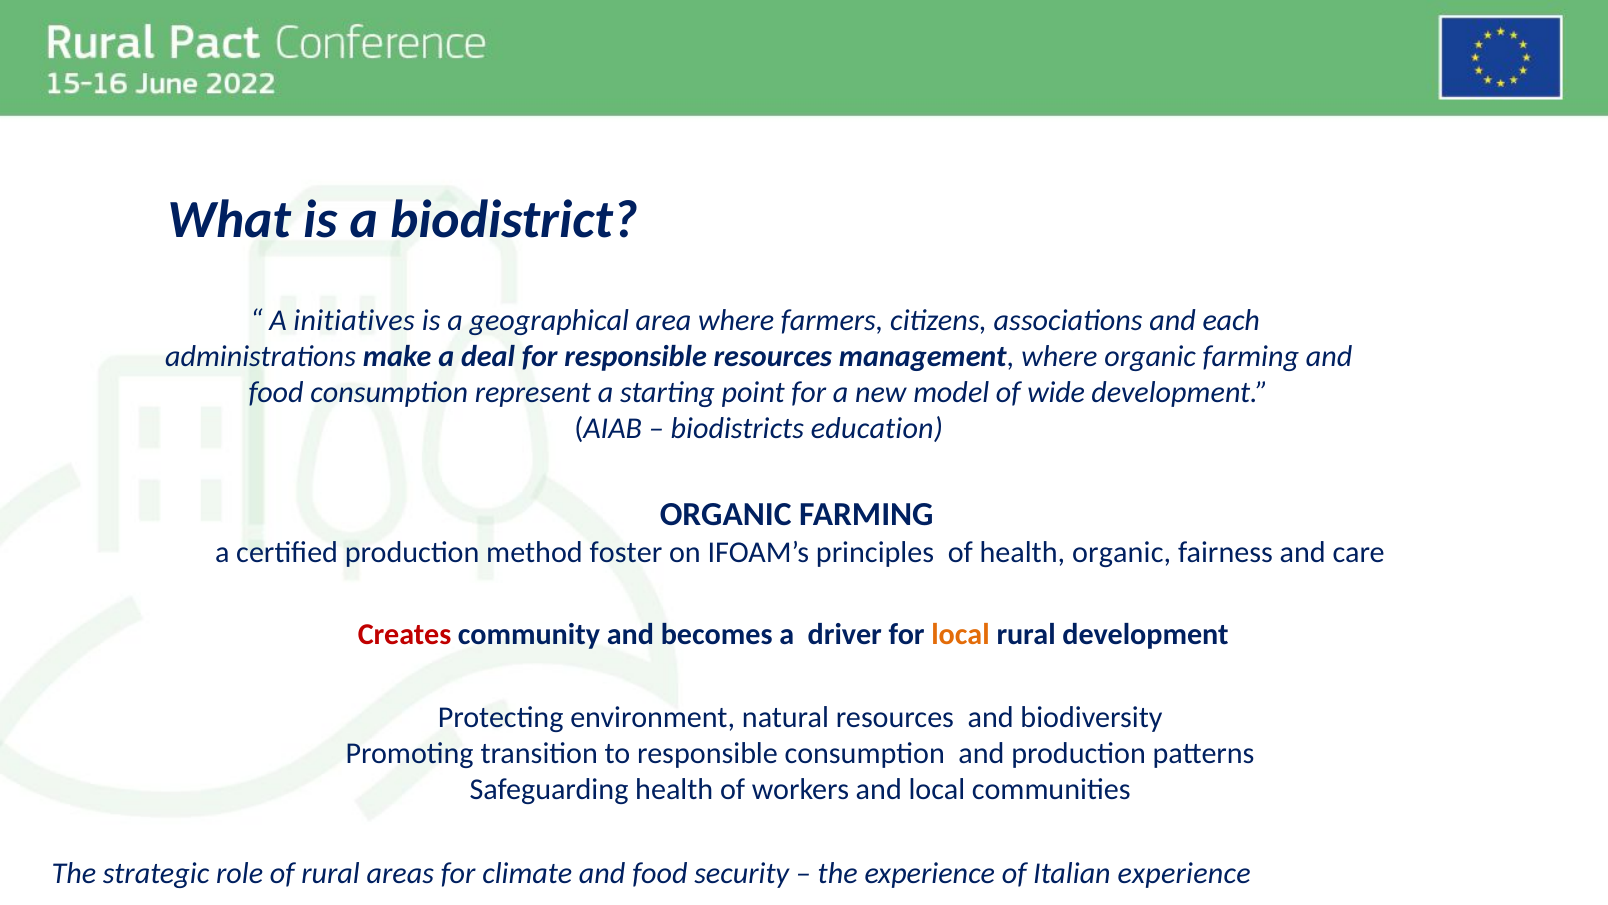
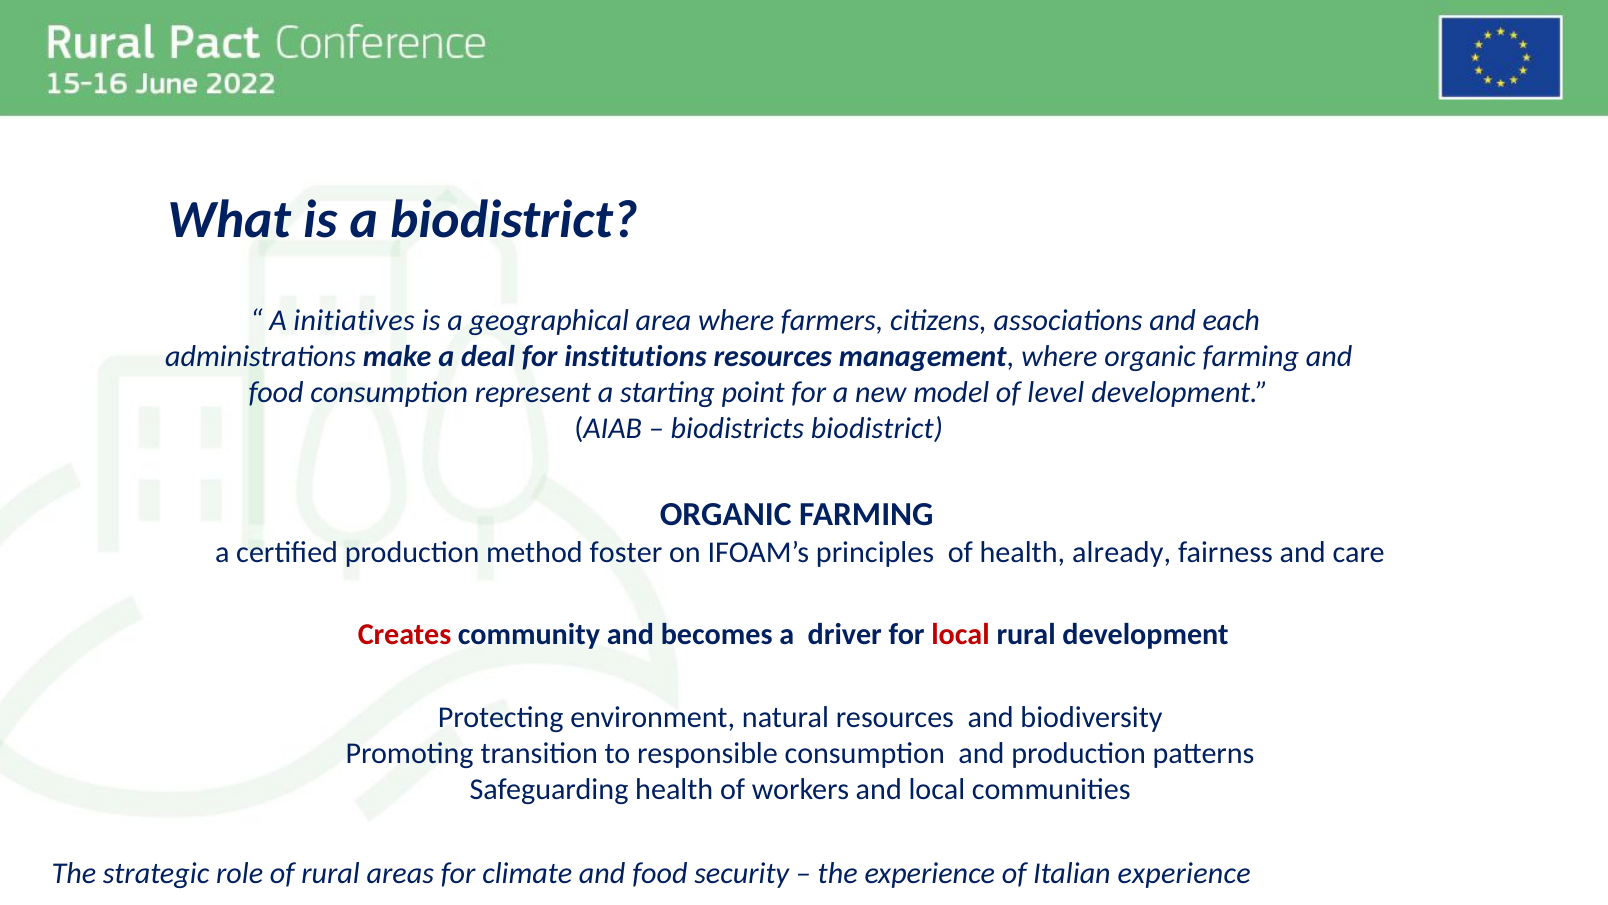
for responsible: responsible -> institutions
wide: wide -> level
biodistricts education: education -> biodistrict
health organic: organic -> already
local at (961, 635) colour: orange -> red
